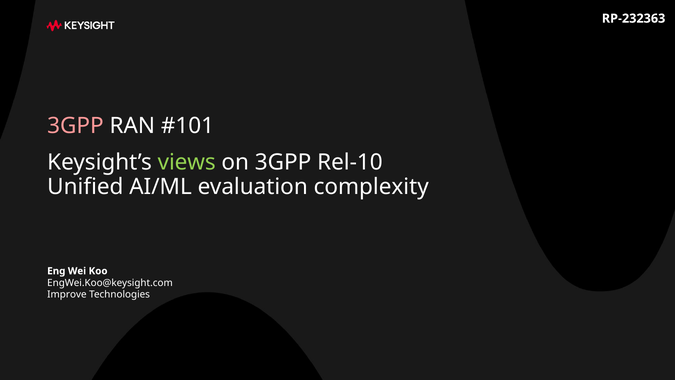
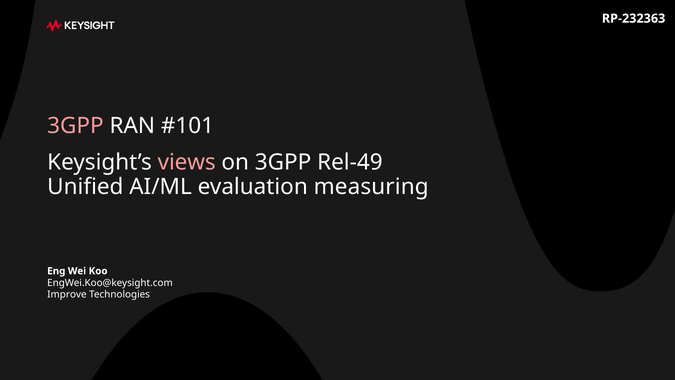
views colour: light green -> pink
Rel-10: Rel-10 -> Rel-49
complexity: complexity -> measuring
